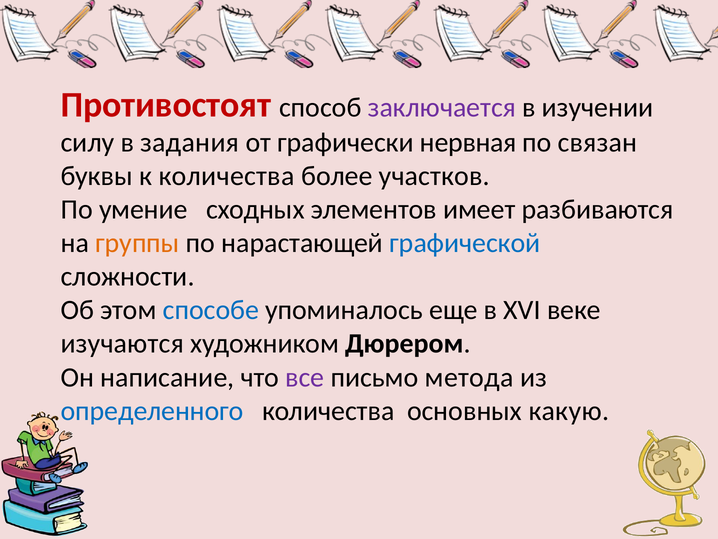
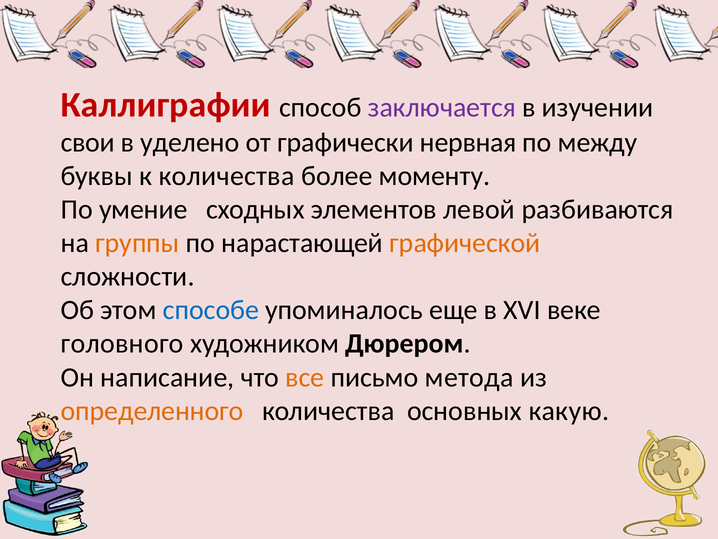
Противостоят: Противостоят -> Каллиграфии
силу: силу -> свои
задания: задания -> уделено
связан: связан -> между
участков: участков -> моменту
имеет: имеет -> левой
графической colour: blue -> orange
изучаются: изучаются -> головного
все colour: purple -> orange
определенного colour: blue -> orange
